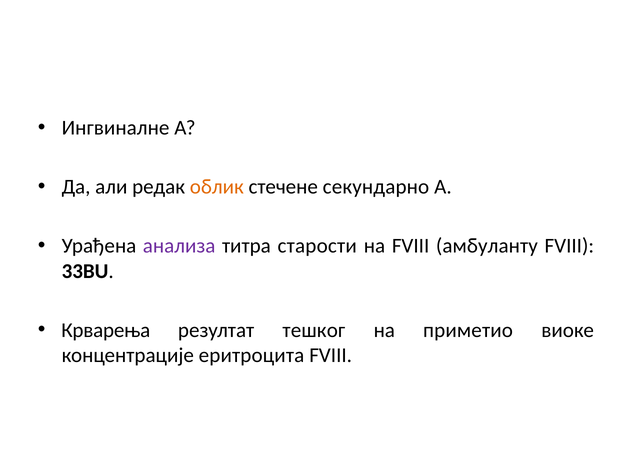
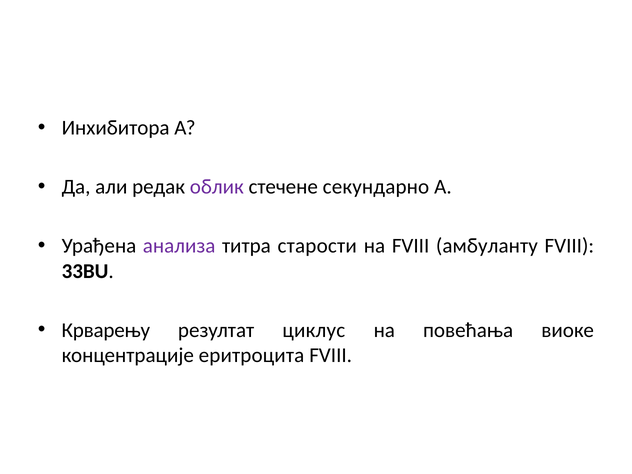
Ингвиналне: Ингвиналне -> Инхибитора
облик colour: orange -> purple
Крварења: Крварења -> Крварењу
тешког: тешког -> циклус
приметио: приметио -> повећања
